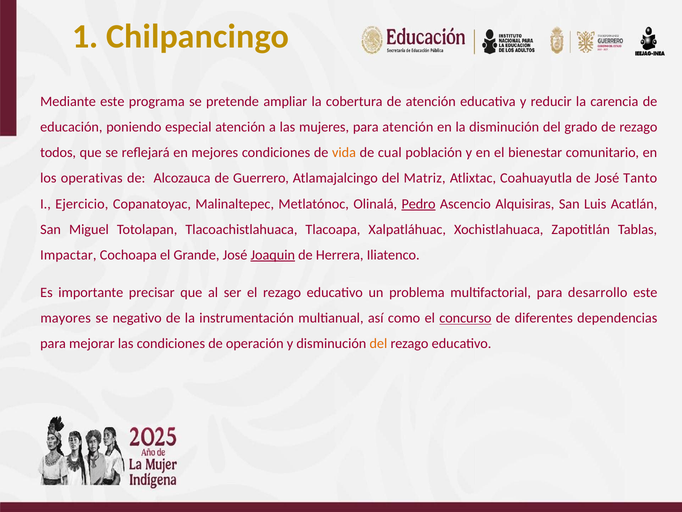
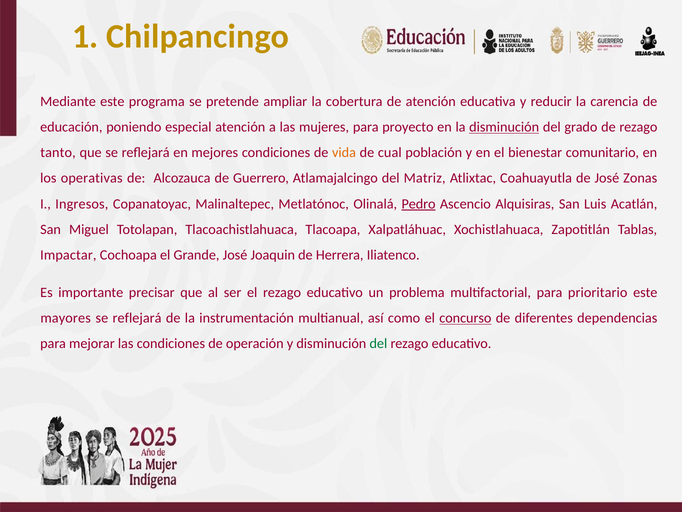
para atención: atención -> proyecto
disminución at (504, 127) underline: none -> present
todos: todos -> tanto
Tanto: Tanto -> Zonas
Ejercicio: Ejercicio -> Ingresos
Joaquin underline: present -> none
desarrollo: desarrollo -> prioritario
negativo at (137, 318): negativo -> reflejará
del at (378, 343) colour: orange -> green
